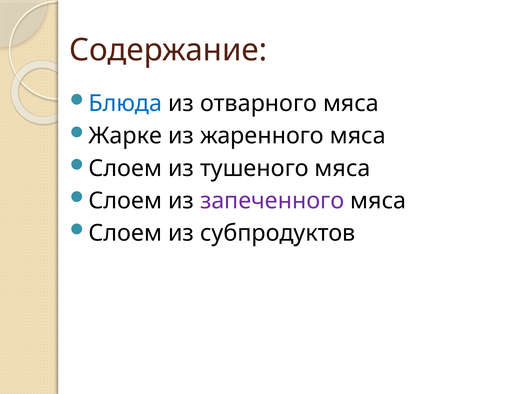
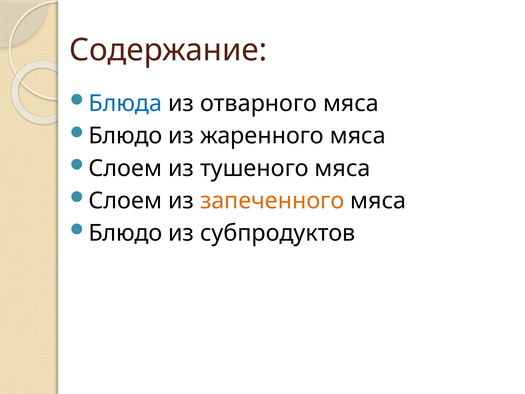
Жарке at (125, 136): Жарке -> Блюдо
запеченного colour: purple -> orange
Слоем at (125, 233): Слоем -> Блюдо
